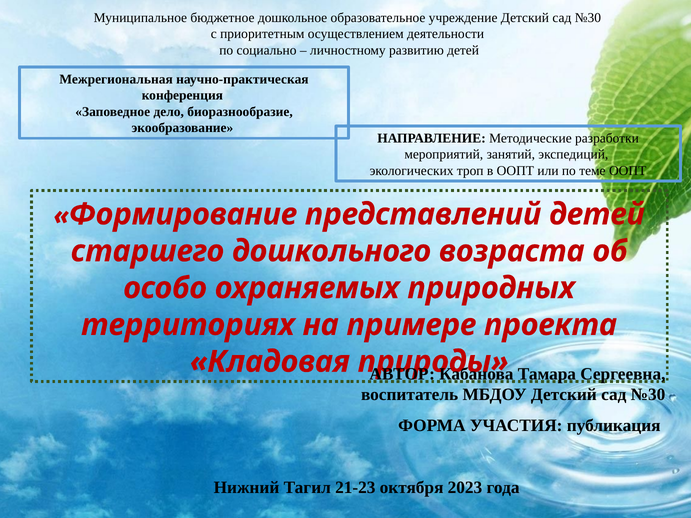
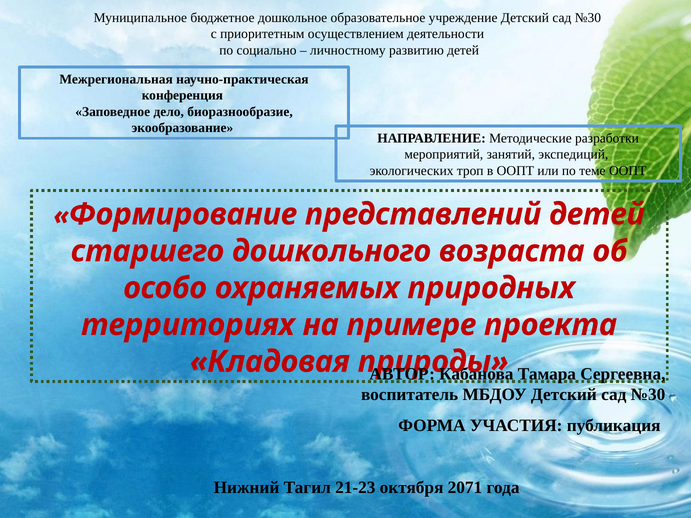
2023: 2023 -> 2071
